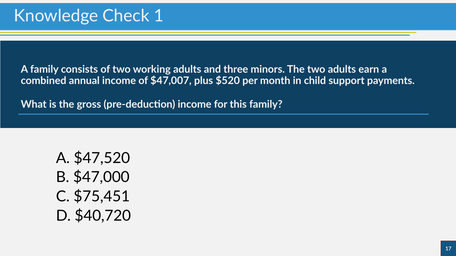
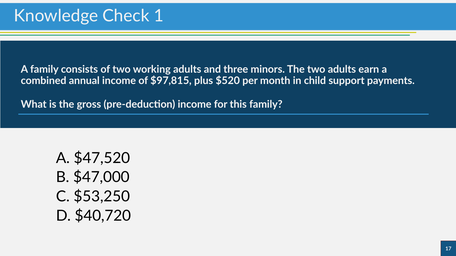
$47,007: $47,007 -> $97,815
$75,451: $75,451 -> $53,250
